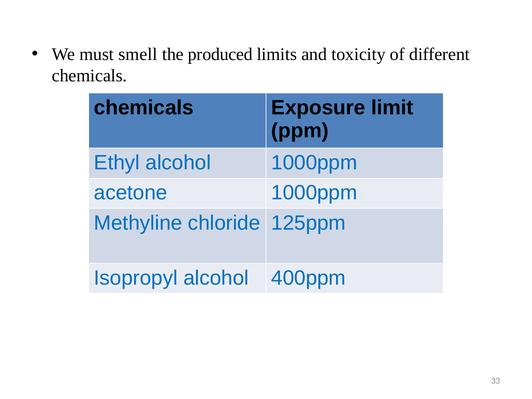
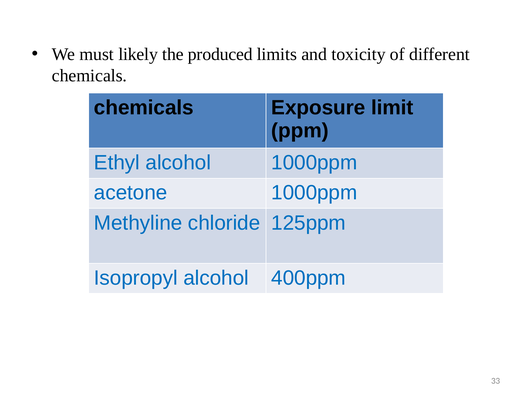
smell: smell -> likely
